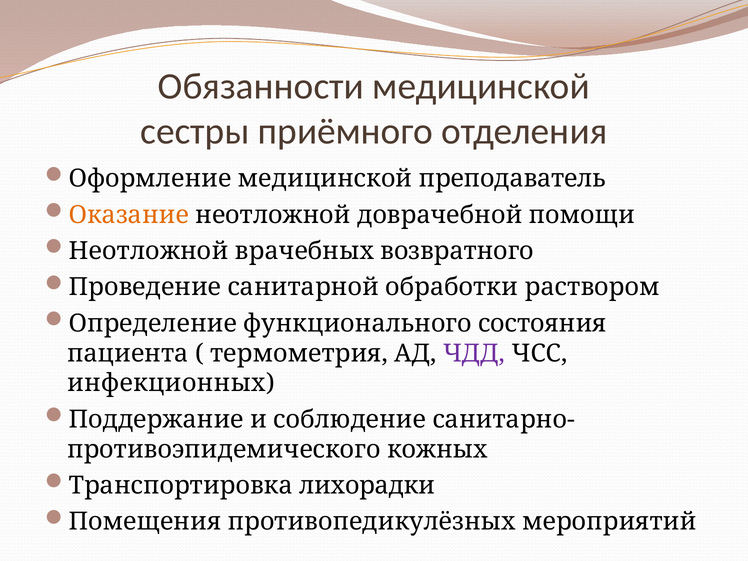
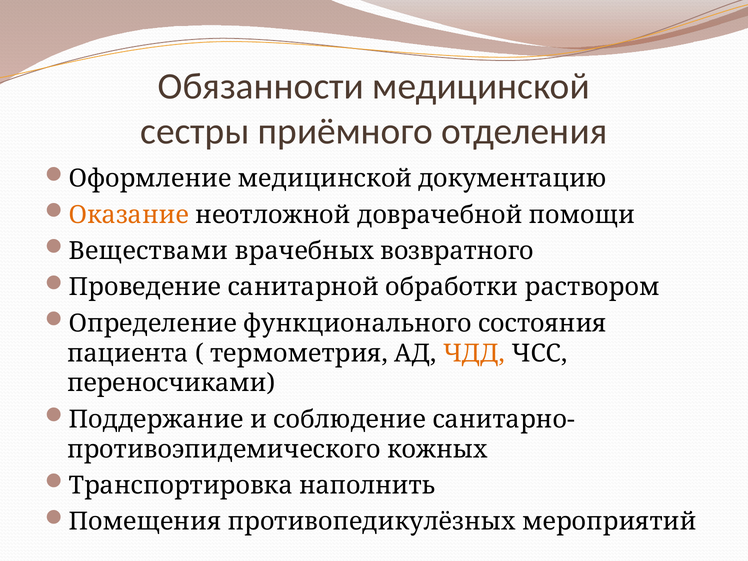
преподаватель: преподаватель -> документацию
Неотложной at (149, 251): Неотложной -> Веществами
ЧДД colour: purple -> orange
инфекционных: инфекционных -> переносчиками
лихорадки: лихорадки -> наполнить
